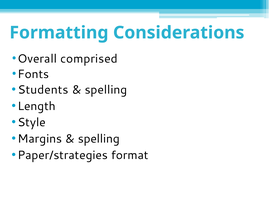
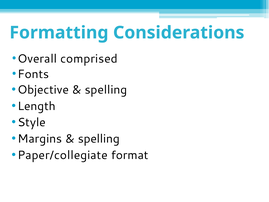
Students: Students -> Objective
Paper/strategies: Paper/strategies -> Paper/collegiate
